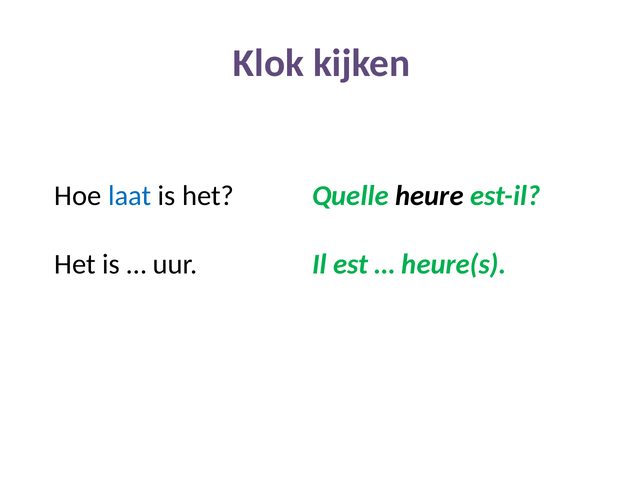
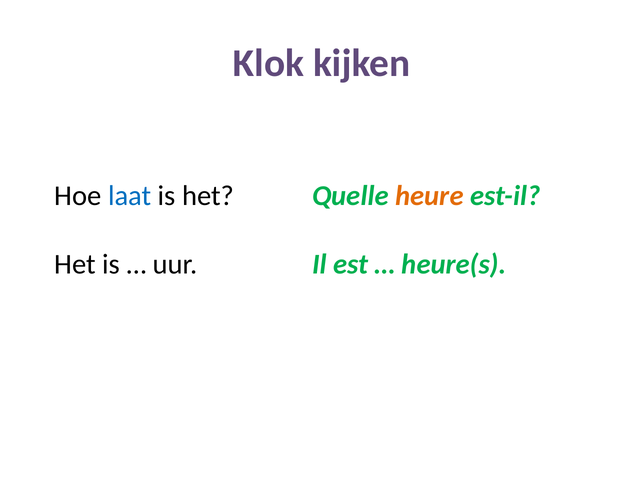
heure colour: black -> orange
